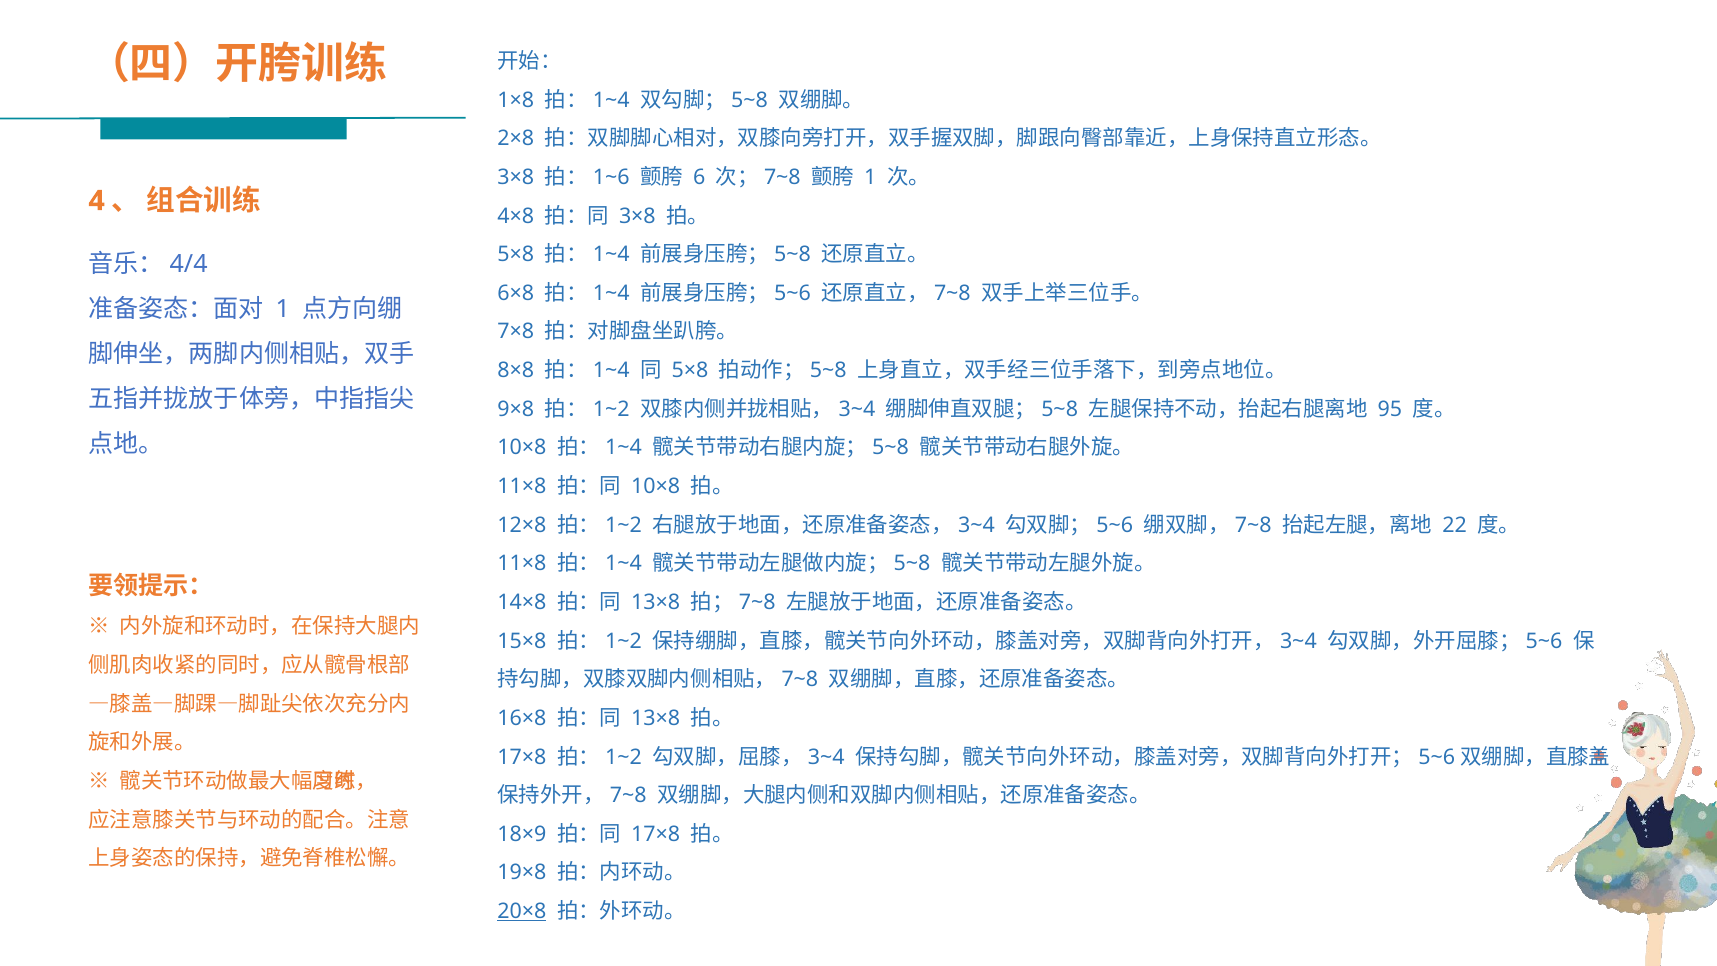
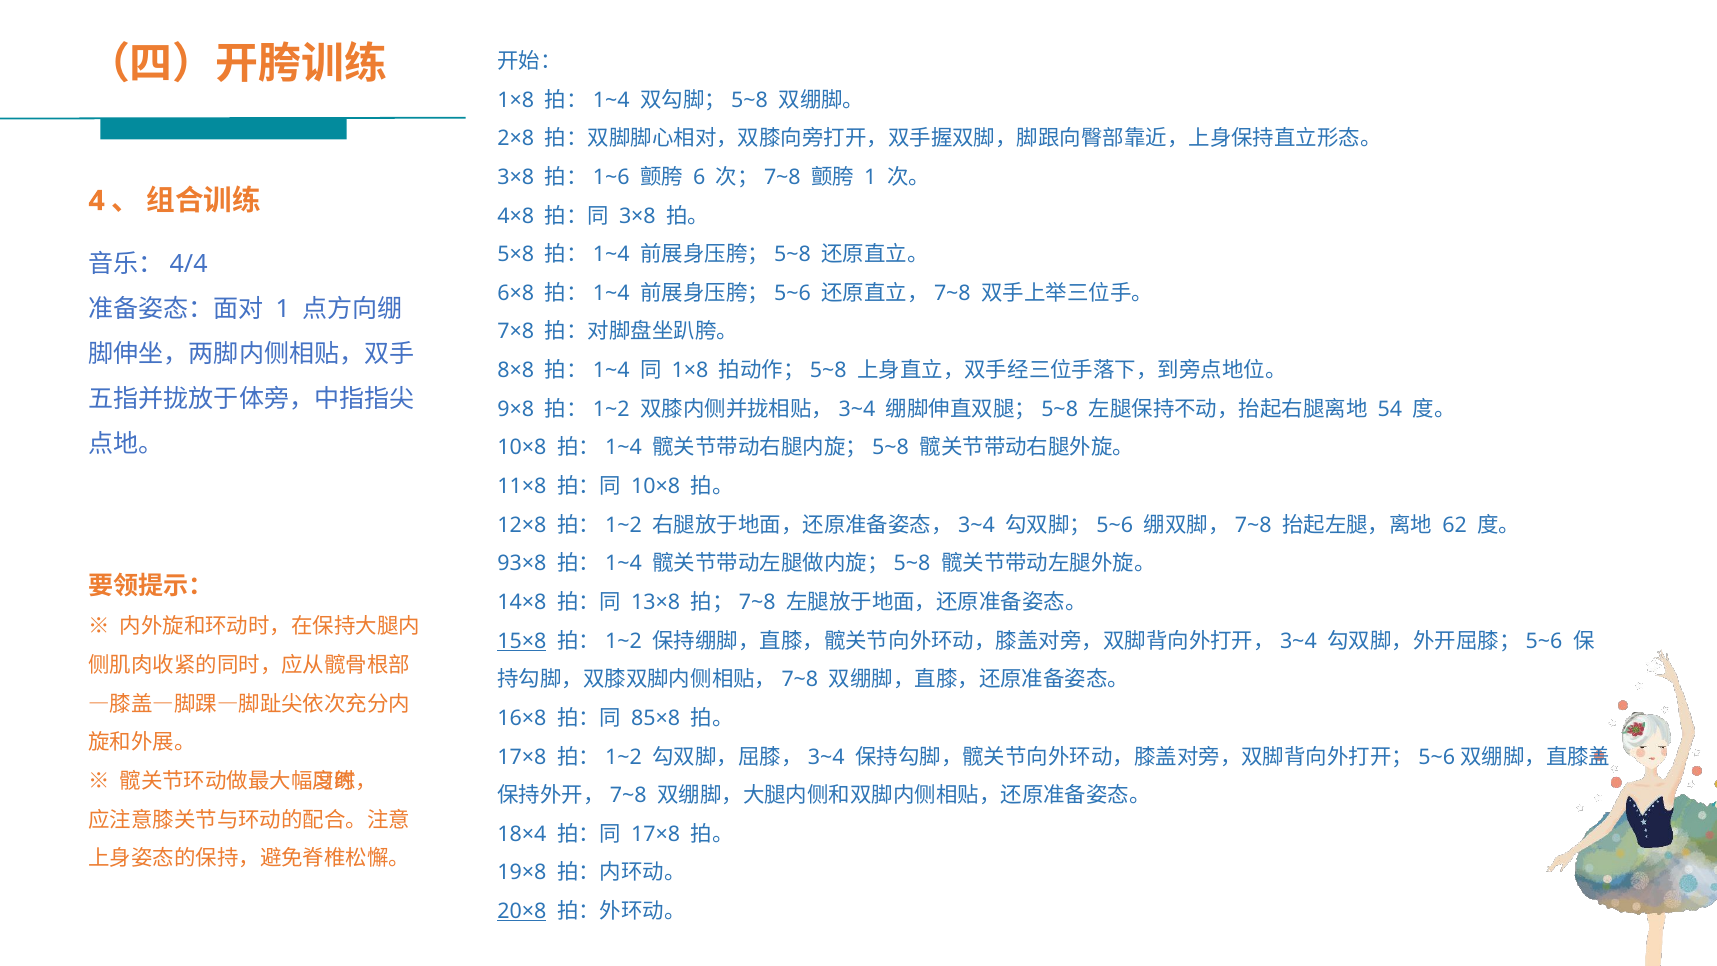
5×8 at (690, 370): 5×8 -> 1×8
95: 95 -> 54
22: 22 -> 62
11×8 at (522, 564): 11×8 -> 93×8
15×8 underline: none -> present
13×8 at (656, 718): 13×8 -> 85×8
18×9: 18×9 -> 18×4
